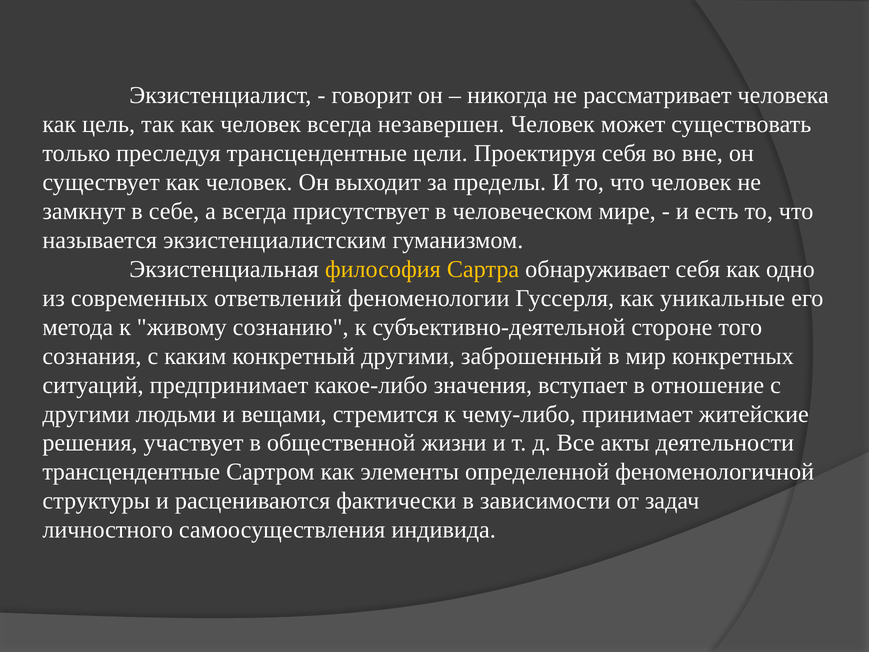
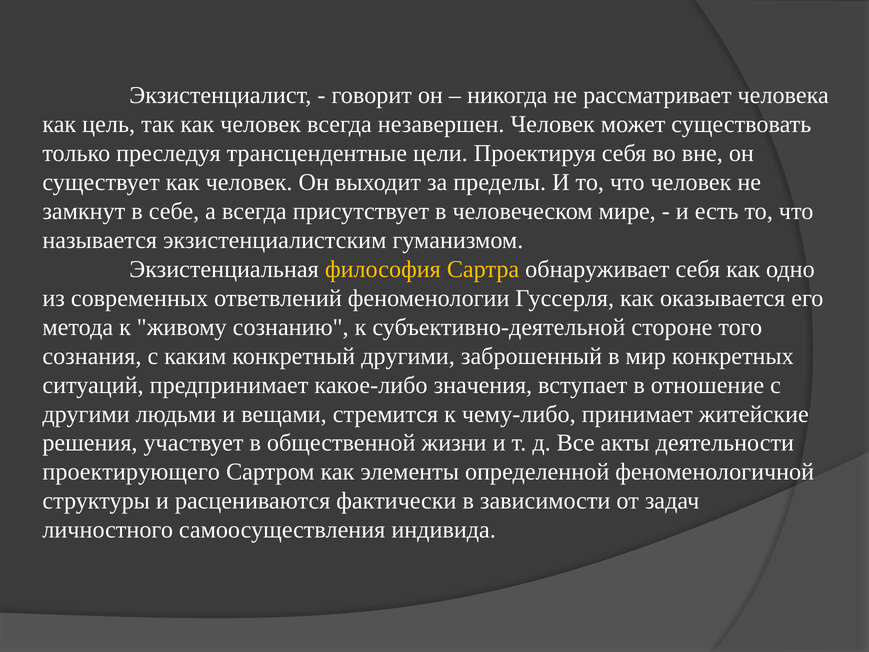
уникальные: уникальные -> оказывается
трансцендентные at (131, 472): трансцендентные -> проектирующего
